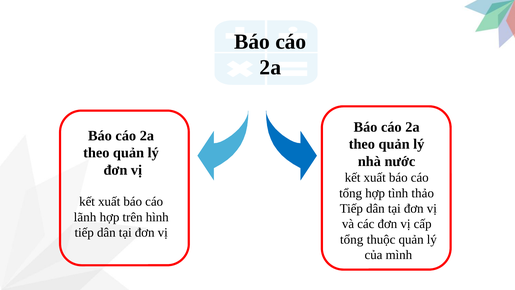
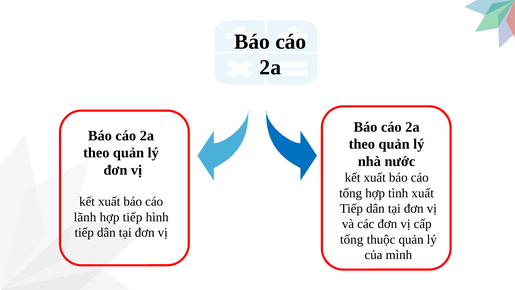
tình thảo: thảo -> xuất
hợp trên: trên -> tiếp
